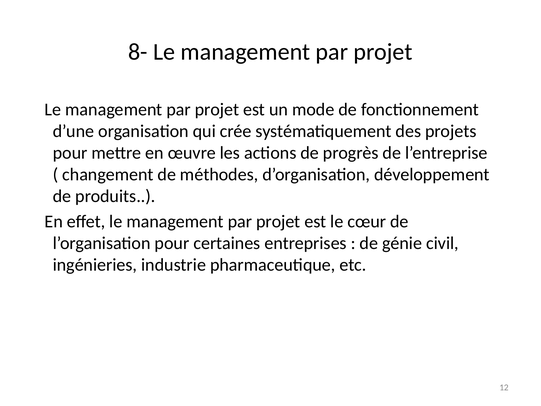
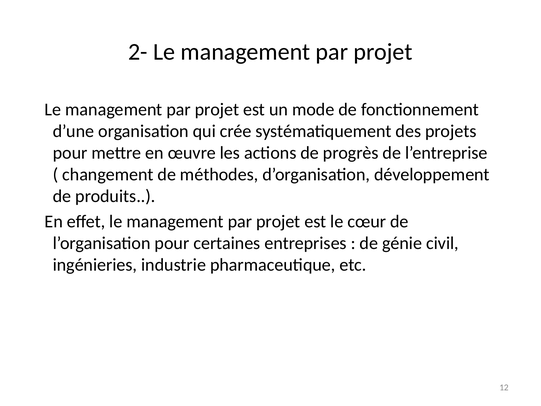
8-: 8- -> 2-
